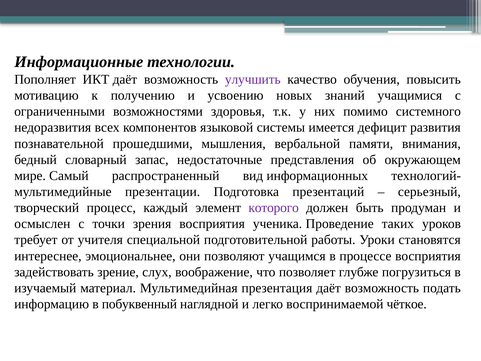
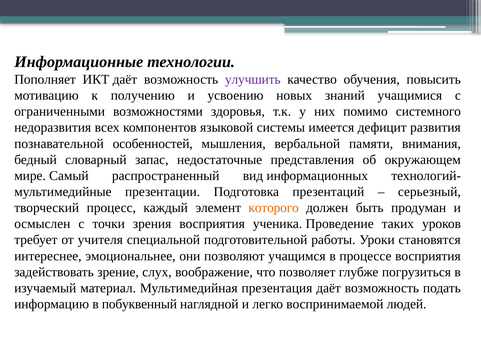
прошедшими: прошедшими -> особенностей
которого colour: purple -> orange
чёткое: чёткое -> людей
